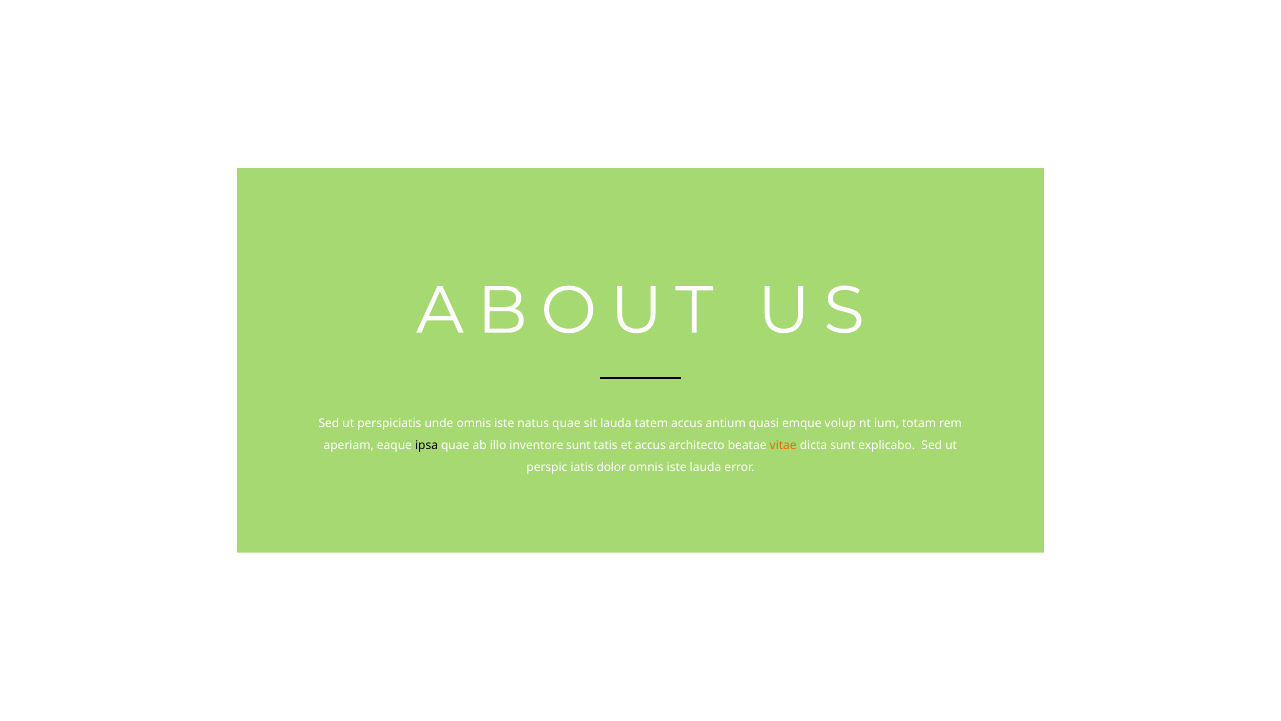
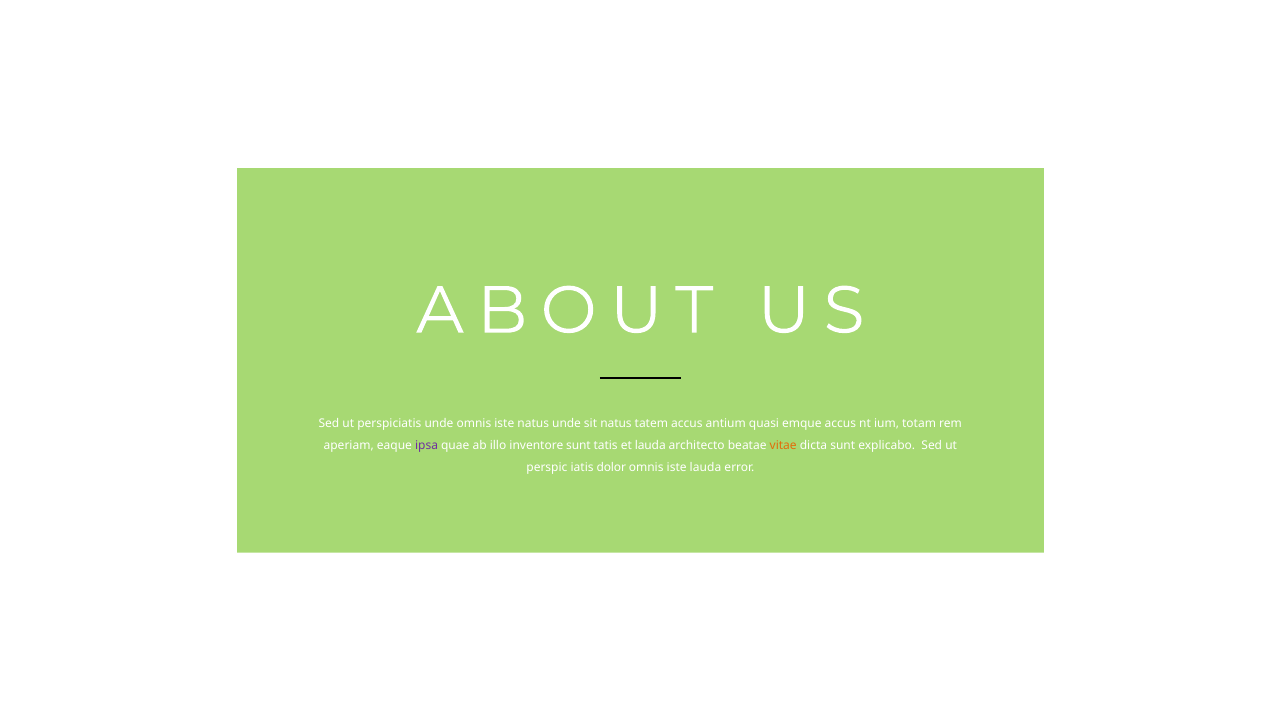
natus quae: quae -> unde
sit lauda: lauda -> natus
emque volup: volup -> accus
ipsa colour: black -> purple
et accus: accus -> lauda
